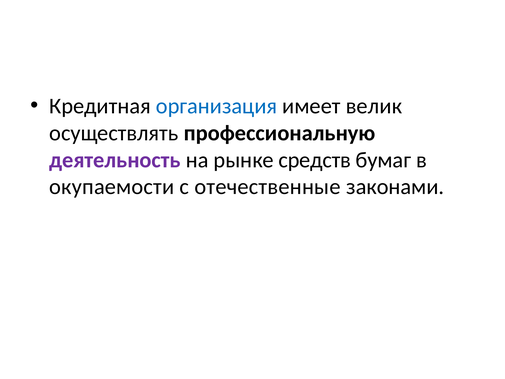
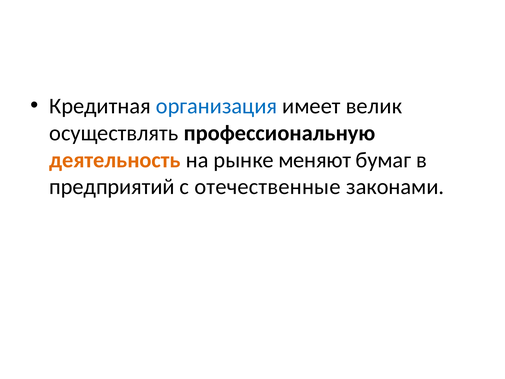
деятельность colour: purple -> orange
средств: средств -> меняют
окупаемости: окупаемости -> предприятий
